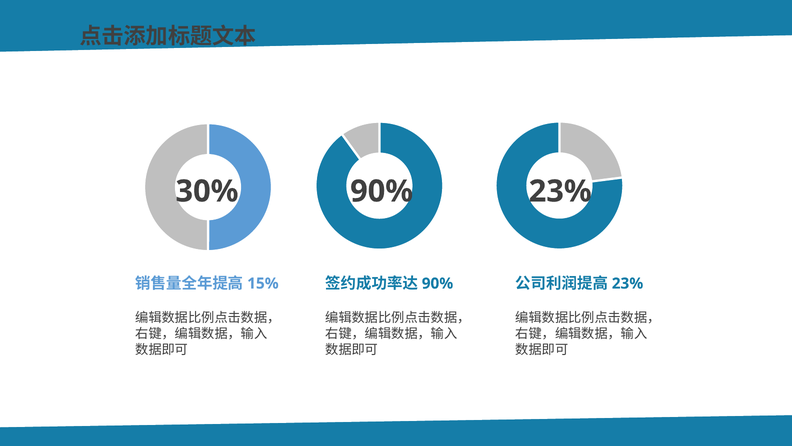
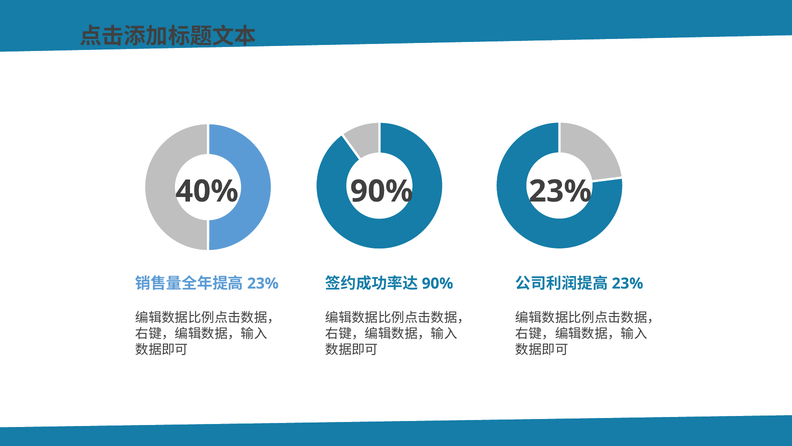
30%: 30% -> 40%
15% at (263, 283): 15% -> 23%
